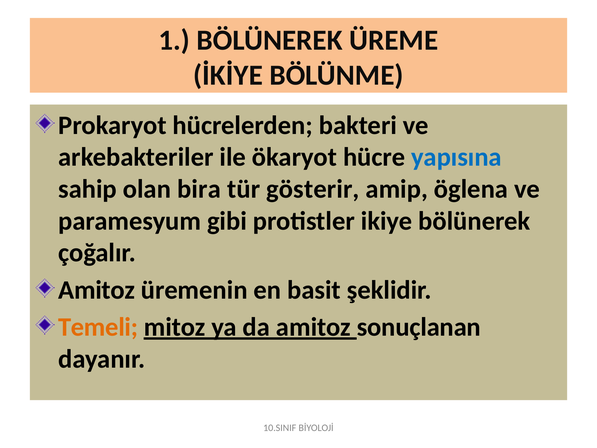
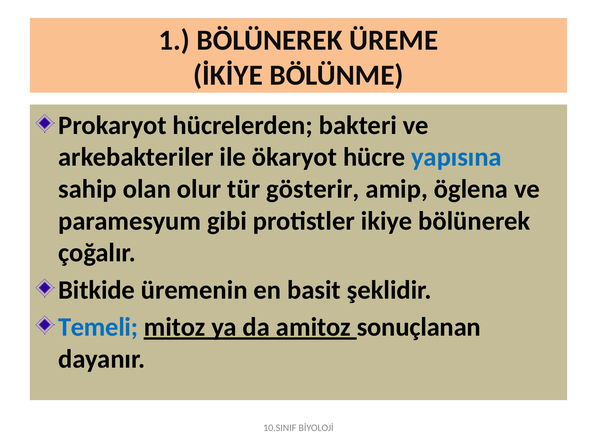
bira: bira -> olur
Amitoz at (97, 290): Amitoz -> Bitkide
Temeli colour: orange -> blue
